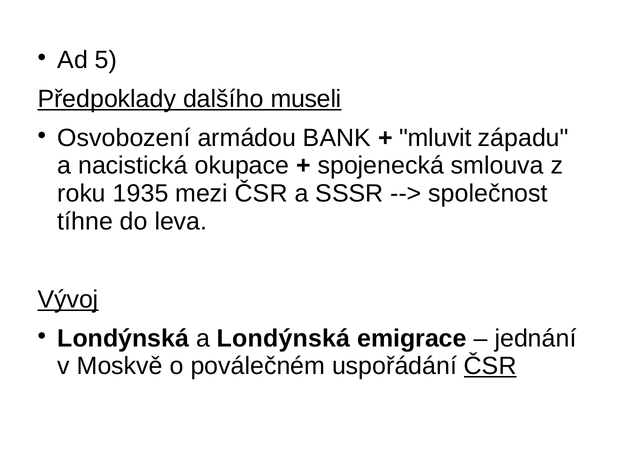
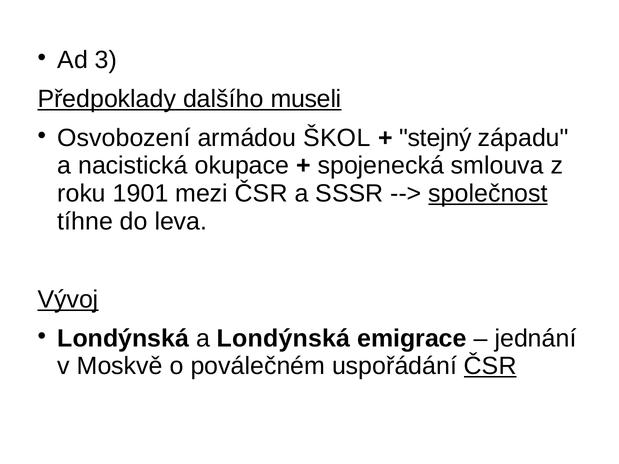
5: 5 -> 3
BANK: BANK -> ŠKOL
mluvit: mluvit -> stejný
1935: 1935 -> 1901
společnost underline: none -> present
